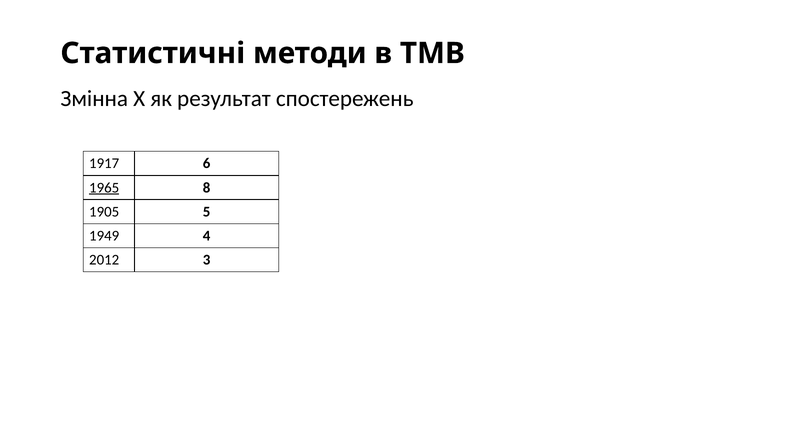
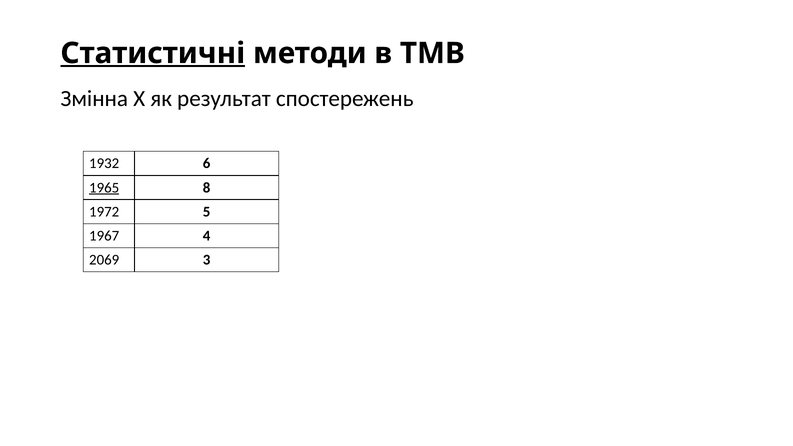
Статистичні underline: none -> present
1917: 1917 -> 1932
1905: 1905 -> 1972
1949: 1949 -> 1967
2012: 2012 -> 2069
